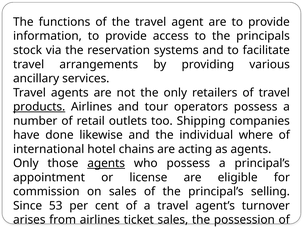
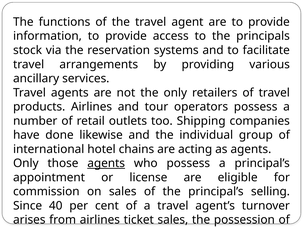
products underline: present -> none
where: where -> group
53: 53 -> 40
